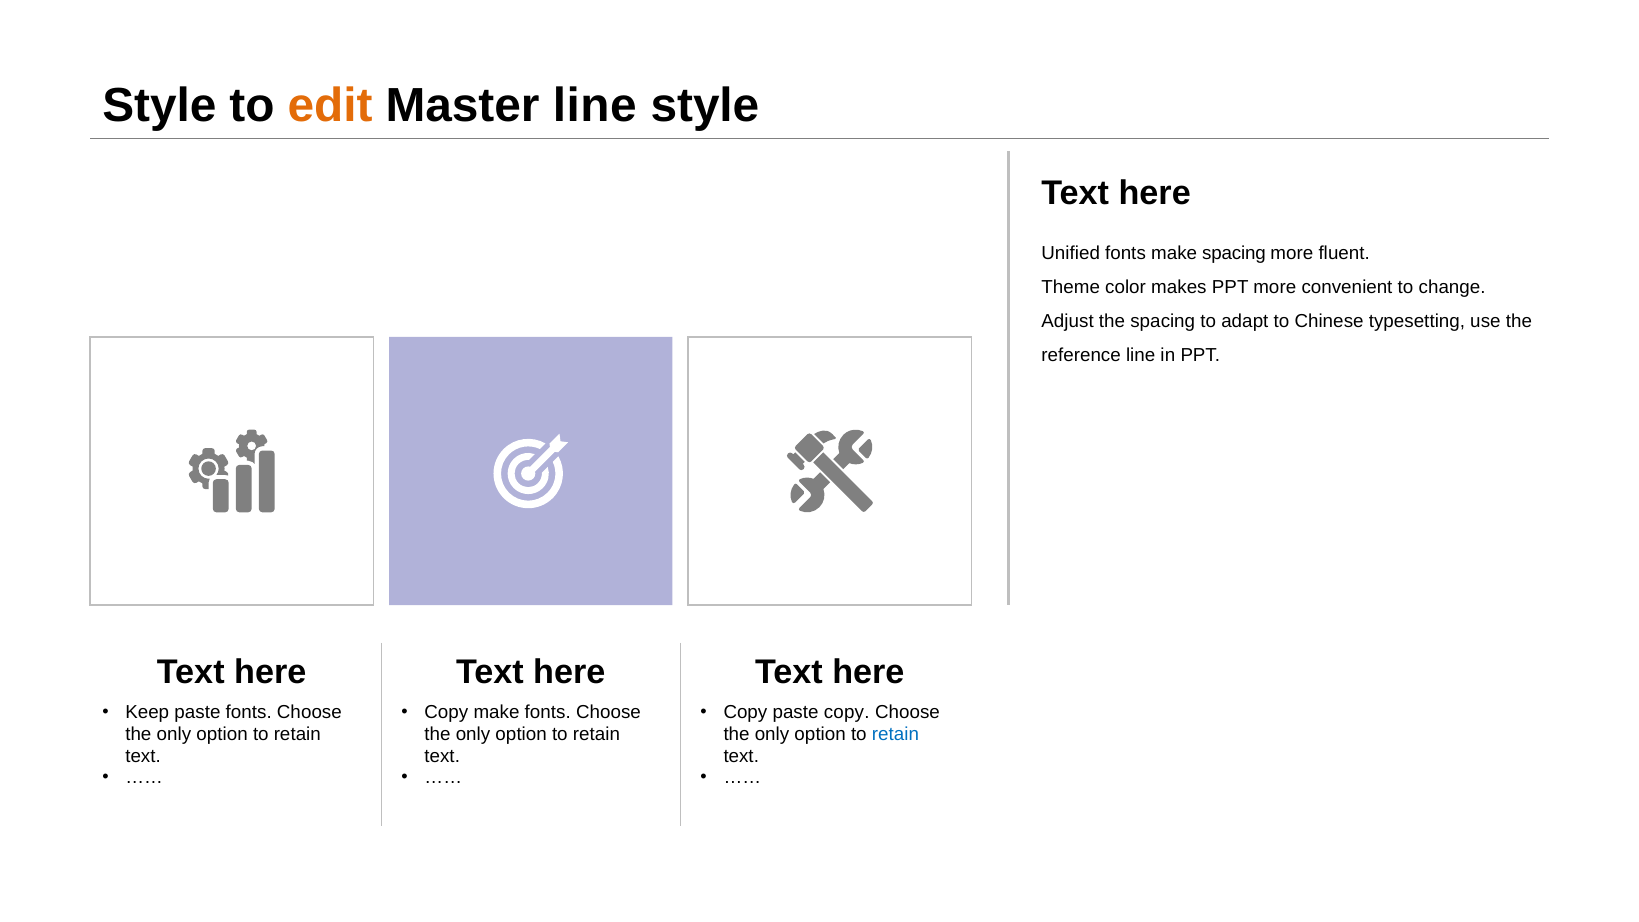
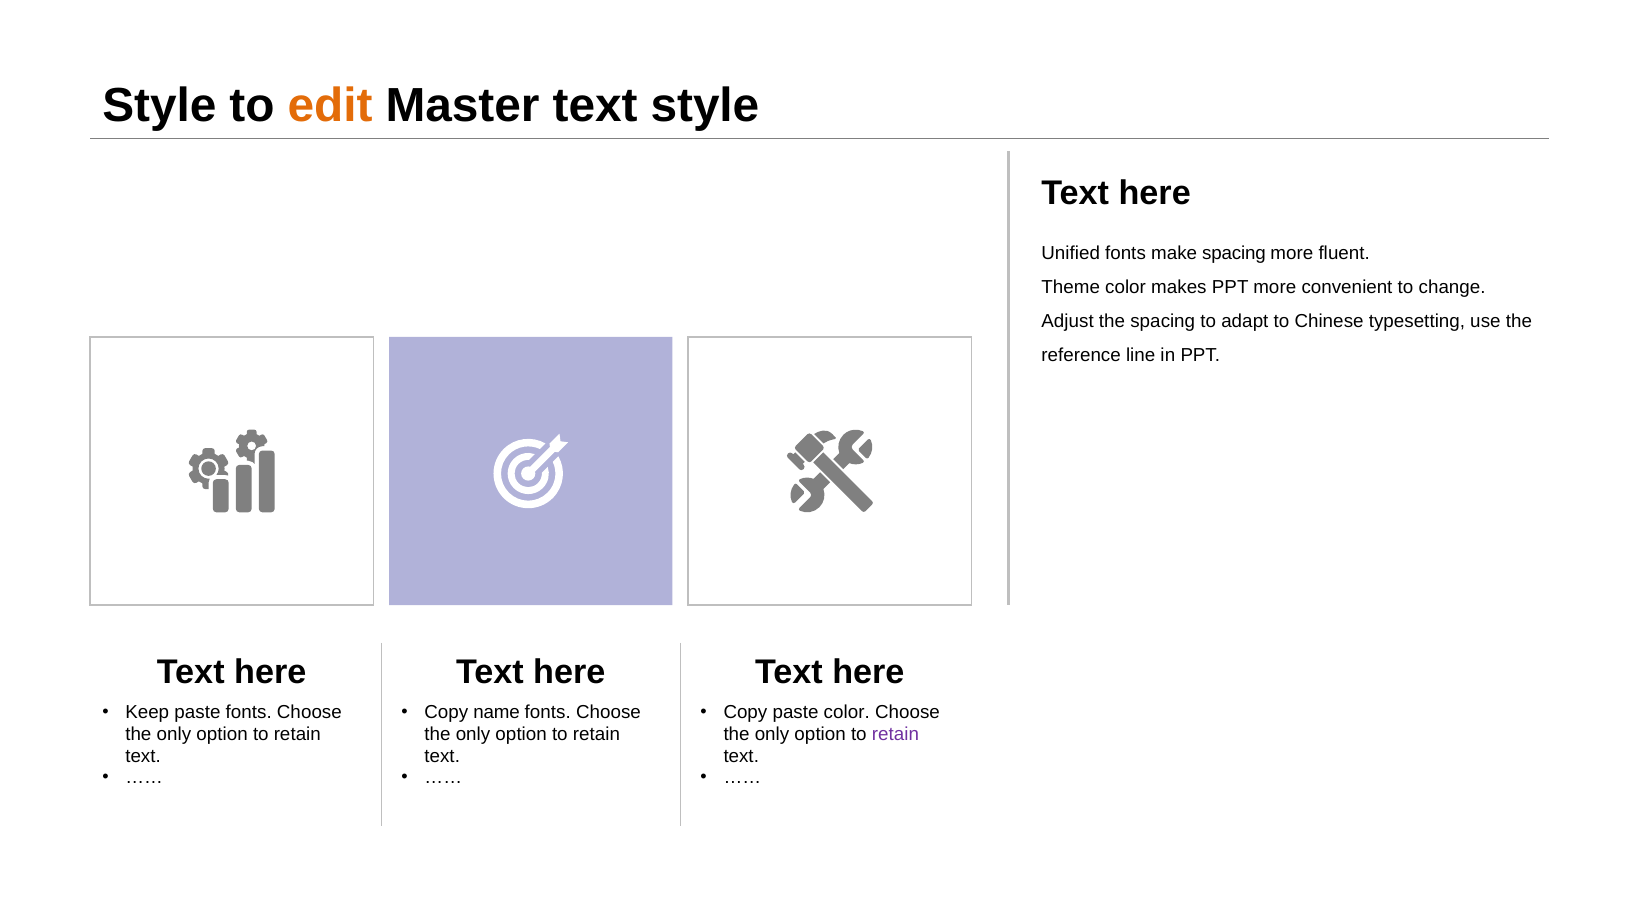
Master line: line -> text
Copy make: make -> name
paste copy: copy -> color
retain at (895, 734) colour: blue -> purple
